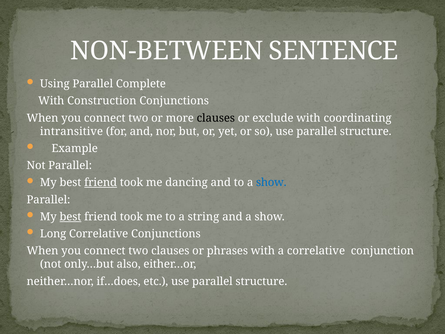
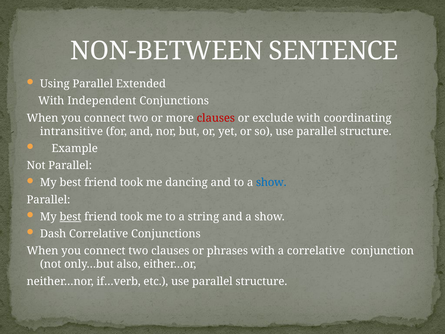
Complete: Complete -> Extended
Construction: Construction -> Independent
clauses at (216, 118) colour: black -> red
friend at (101, 182) underline: present -> none
Long: Long -> Dash
if…does: if…does -> if…verb
